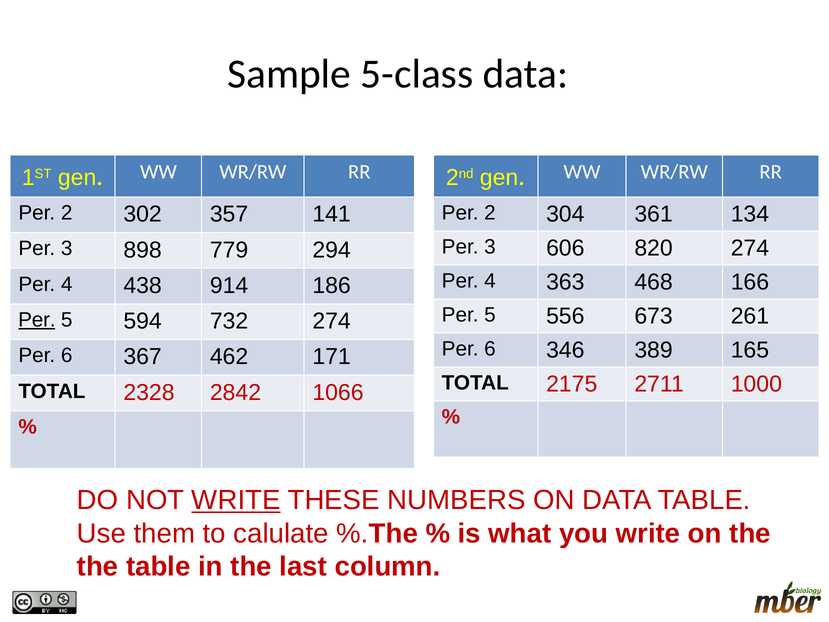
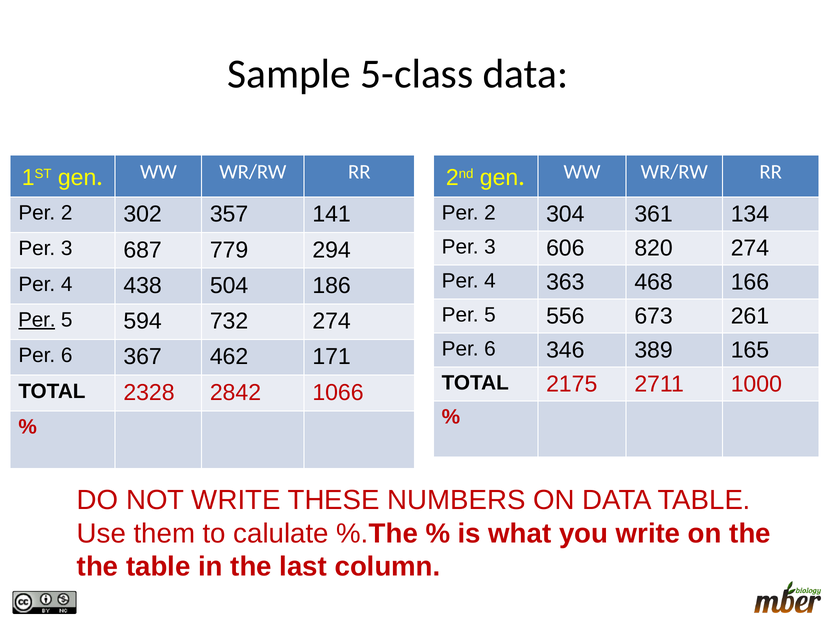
898: 898 -> 687
914: 914 -> 504
WRITE at (236, 500) underline: present -> none
